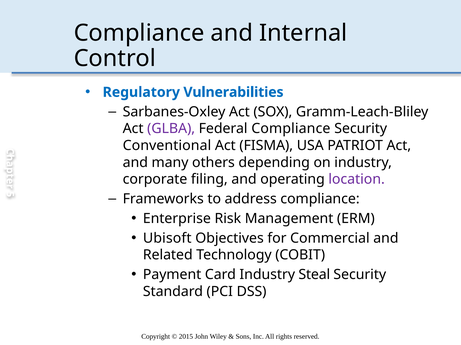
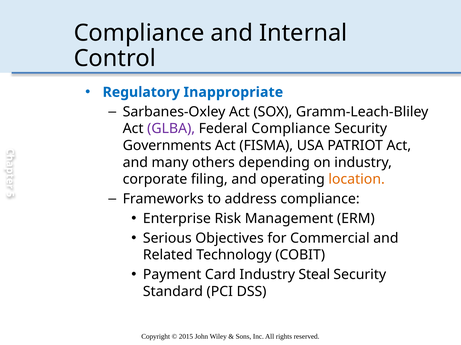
Vulnerabilities: Vulnerabilities -> Inappropriate
Conventional: Conventional -> Governments
location colour: purple -> orange
Ubisoft: Ubisoft -> Serious
